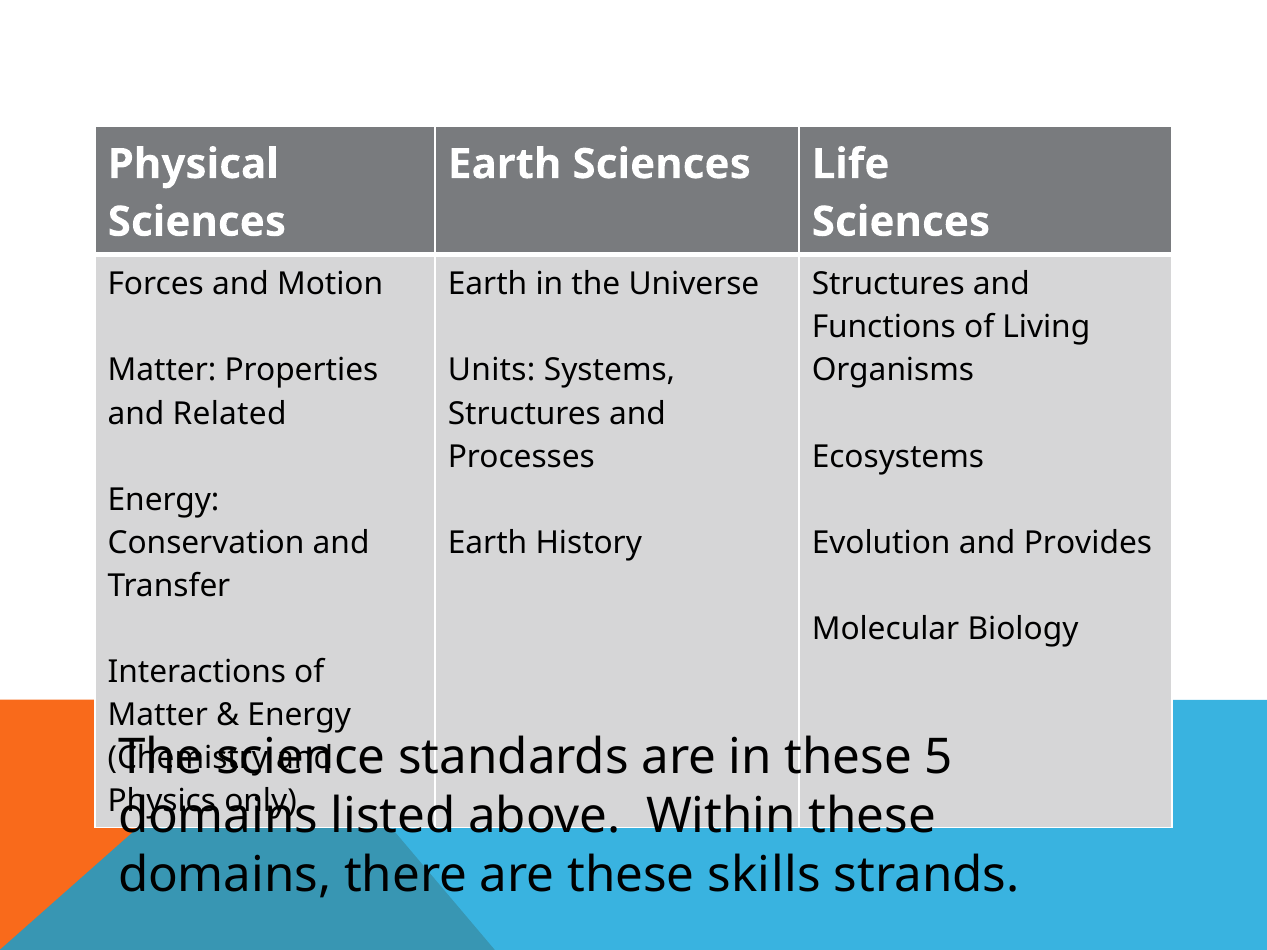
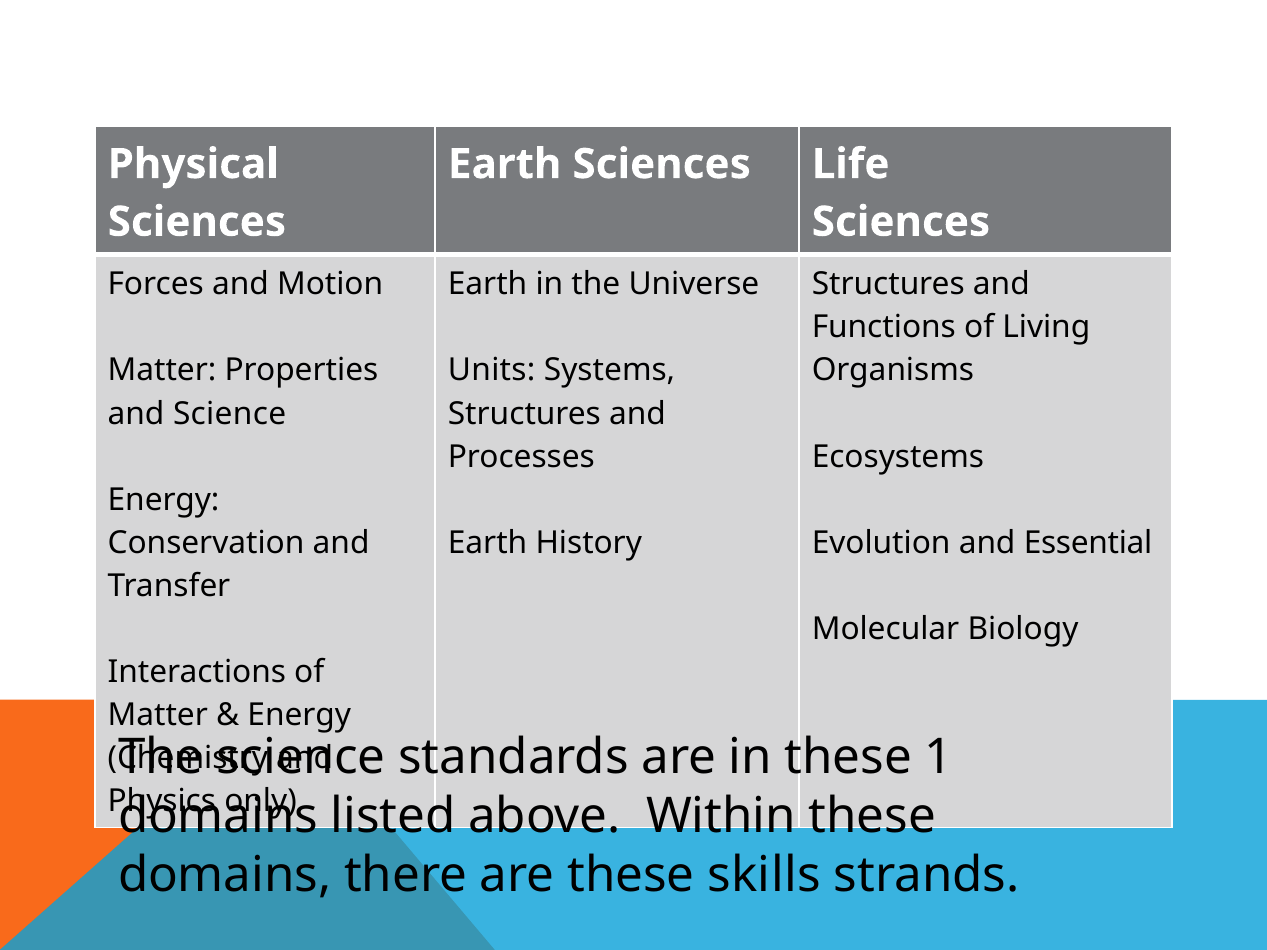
and Related: Related -> Science
Provides: Provides -> Essential
5: 5 -> 1
